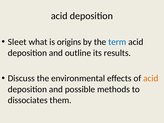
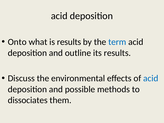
Sleet: Sleet -> Onto
is origins: origins -> results
acid at (151, 78) colour: orange -> blue
